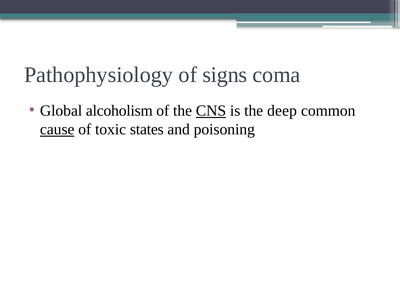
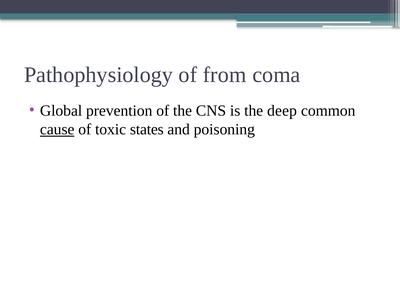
signs: signs -> from
alcoholism: alcoholism -> prevention
CNS underline: present -> none
